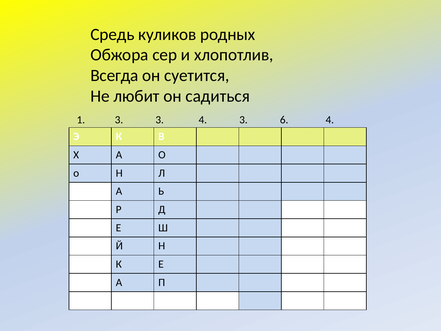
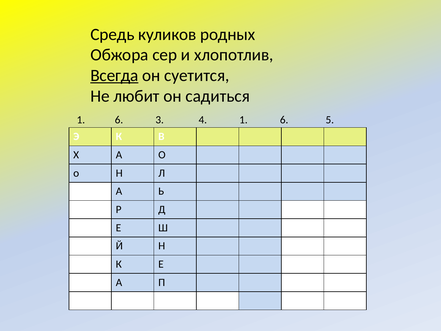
Всегда underline: none -> present
3 at (119, 120): 3 -> 6
4 3: 3 -> 1
6 4: 4 -> 5
